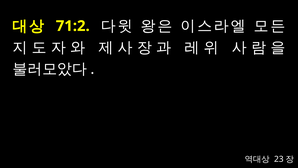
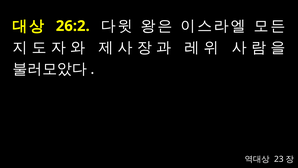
71:2: 71:2 -> 26:2
